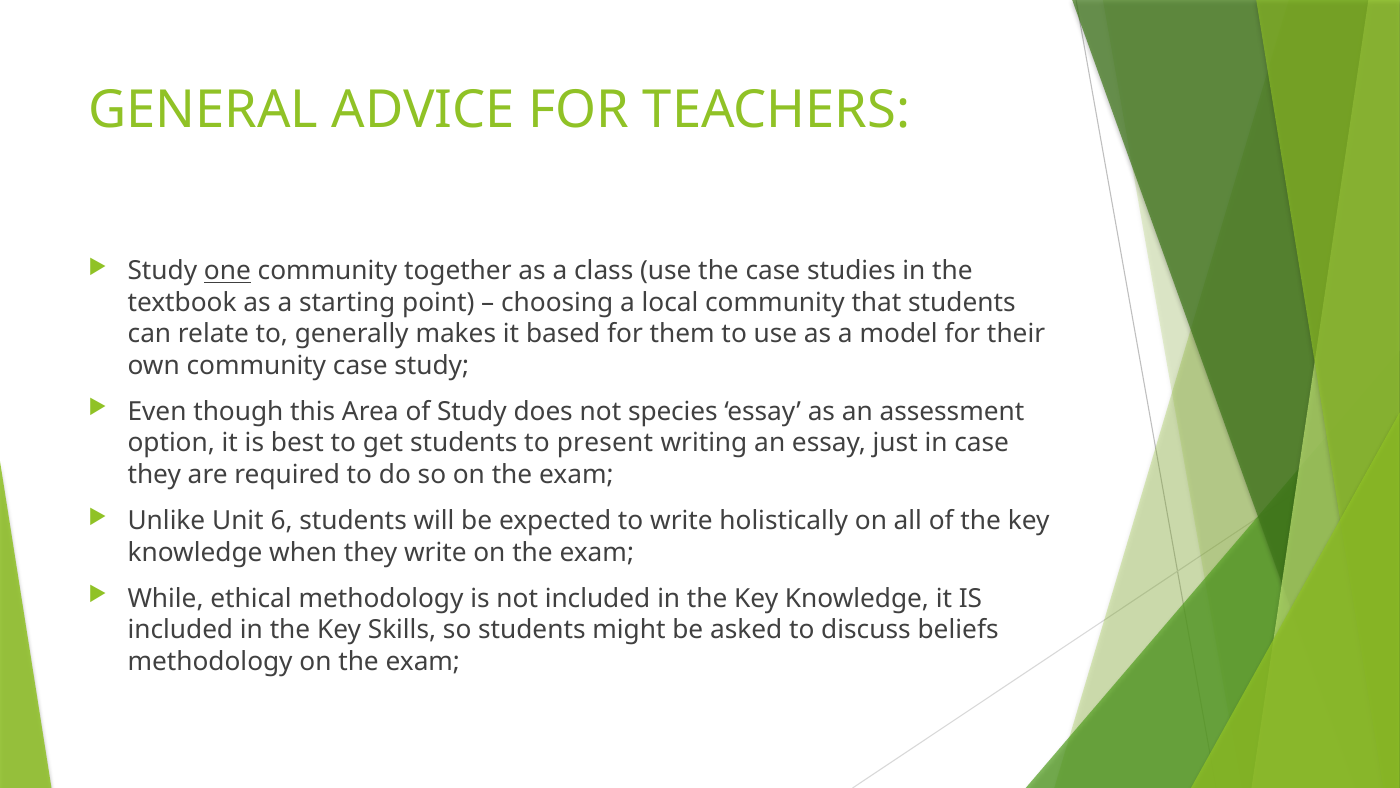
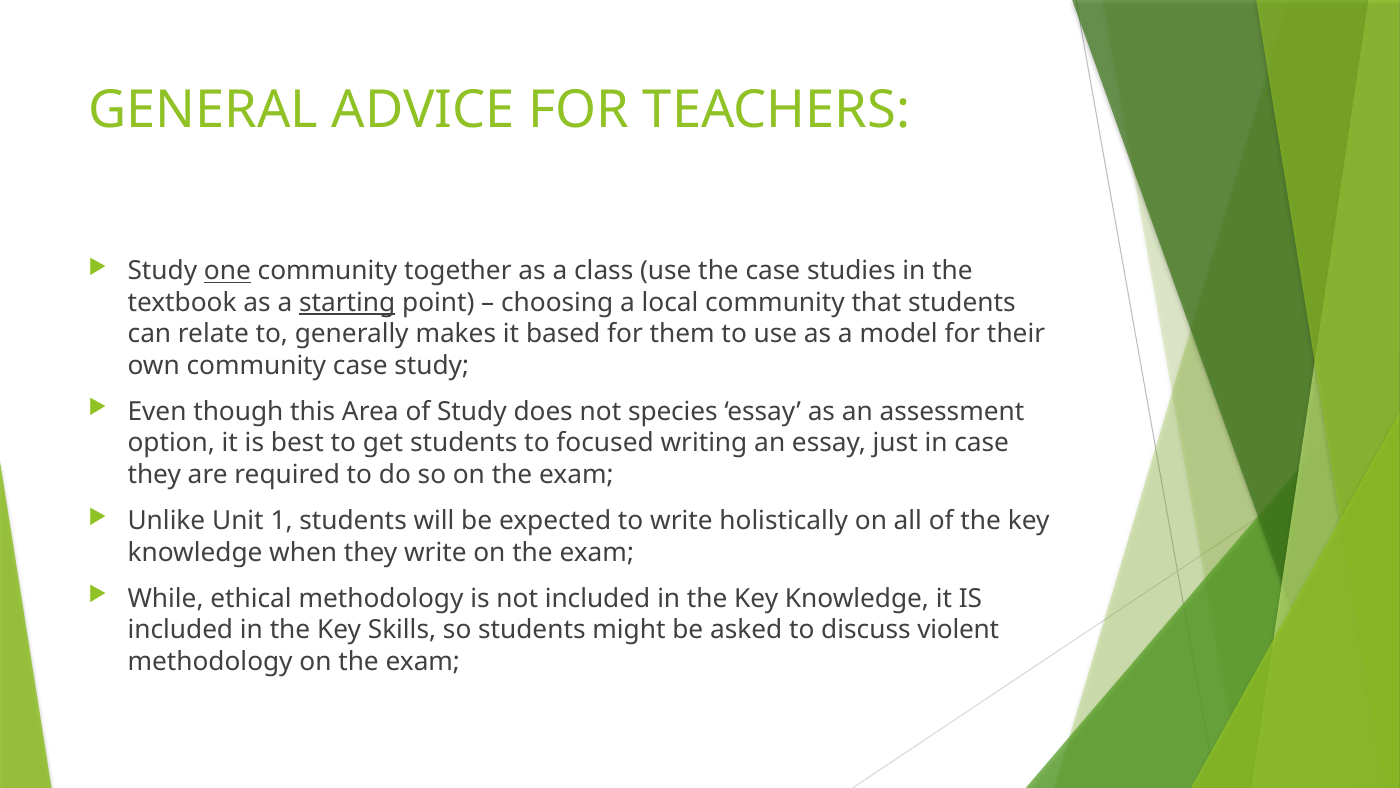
starting underline: none -> present
present: present -> focused
6: 6 -> 1
beliefs: beliefs -> violent
